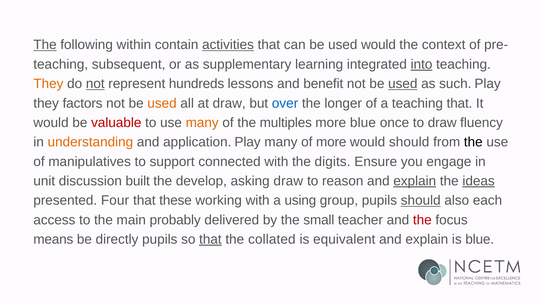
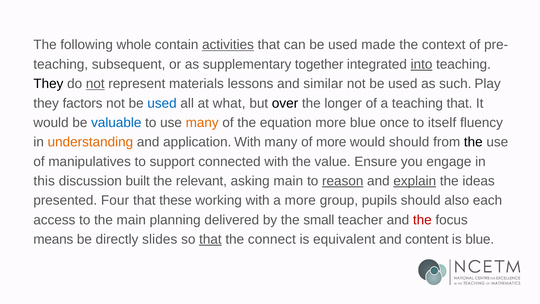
The at (45, 45) underline: present -> none
within: within -> whole
used would: would -> made
learning: learning -> together
They at (48, 84) colour: orange -> black
hundreds: hundreds -> materials
benefit: benefit -> similar
used at (403, 84) underline: present -> none
used at (162, 103) colour: orange -> blue
at draw: draw -> what
over colour: blue -> black
valuable colour: red -> blue
multiples: multiples -> equation
to draw: draw -> itself
application Play: Play -> With
digits: digits -> value
unit: unit -> this
develop: develop -> relevant
asking draw: draw -> main
reason underline: none -> present
ideas underline: present -> none
a using: using -> more
should at (421, 200) underline: present -> none
probably: probably -> planning
directly pupils: pupils -> slides
collated: collated -> connect
explain at (427, 239): explain -> content
